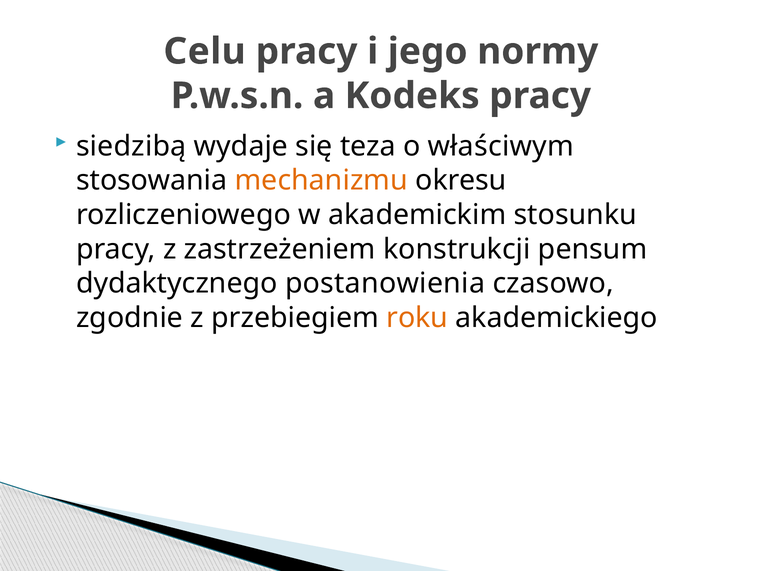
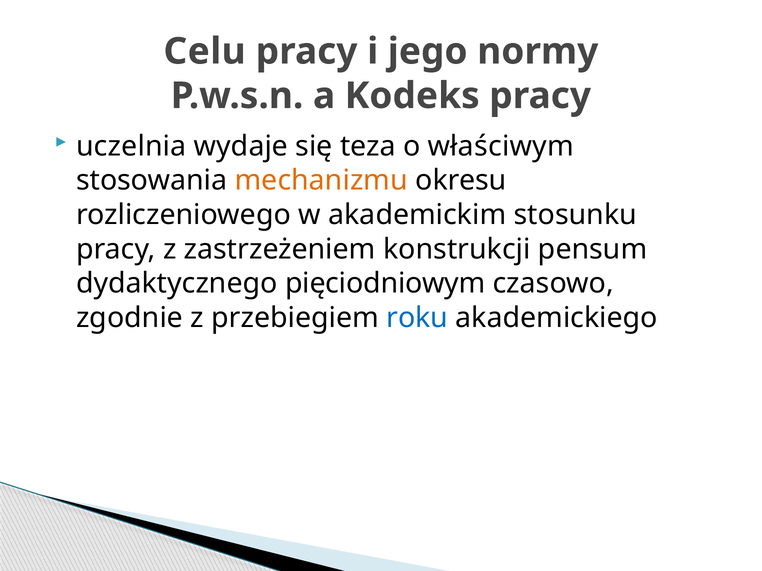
siedzibą: siedzibą -> uczelnia
postanowienia: postanowienia -> pięciodniowym
roku colour: orange -> blue
